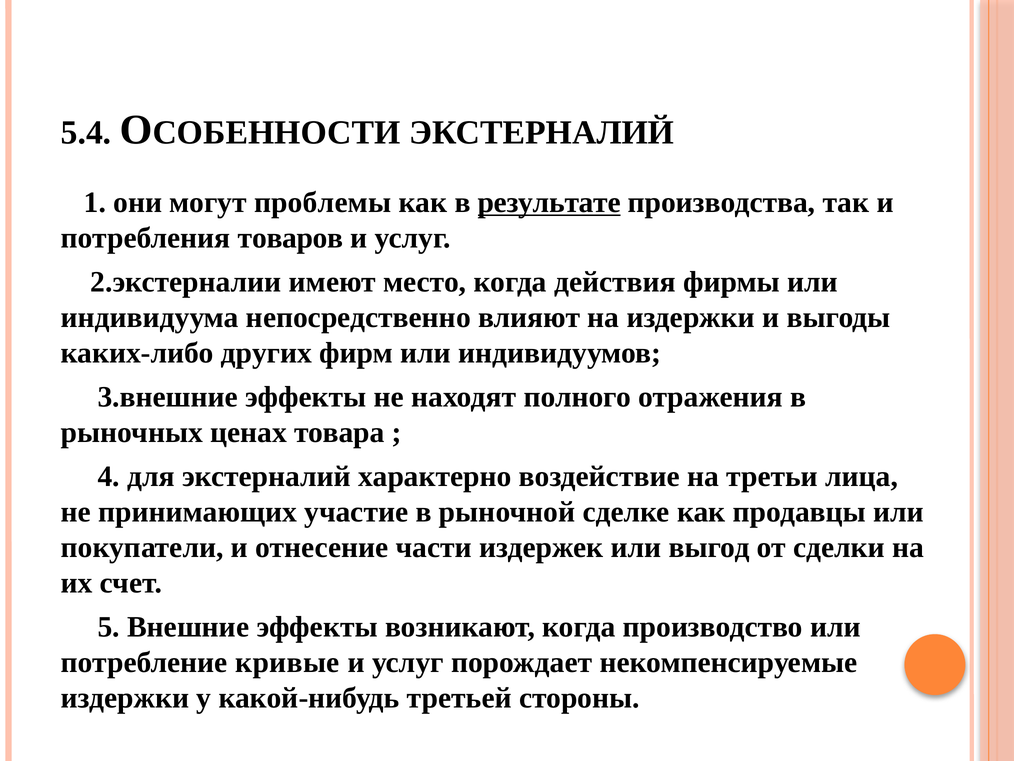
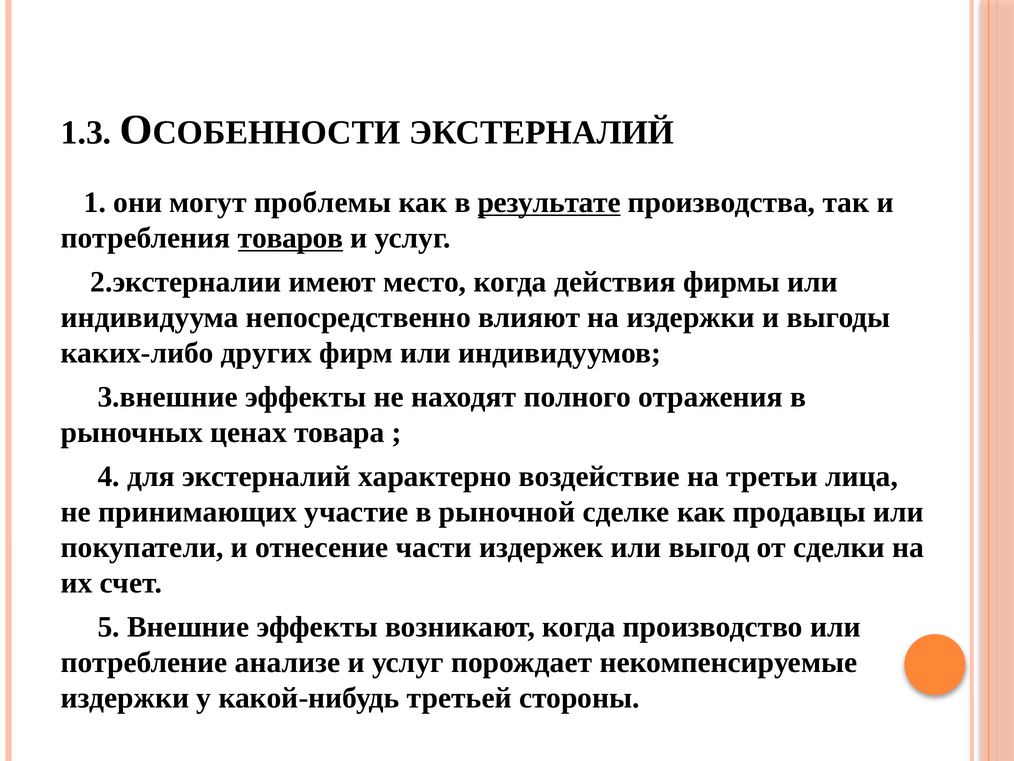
5.4: 5.4 -> 1.3
товаров underline: none -> present
кривые: кривые -> анализе
